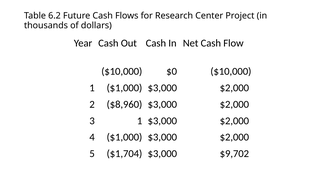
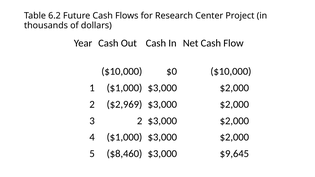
$8,960: $8,960 -> $2,969
3 1: 1 -> 2
$1,704: $1,704 -> $8,460
$9,702: $9,702 -> $9,645
